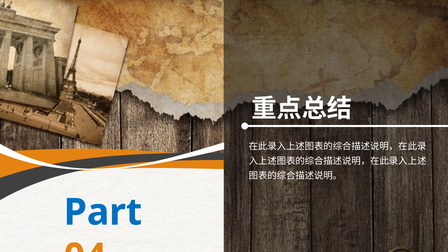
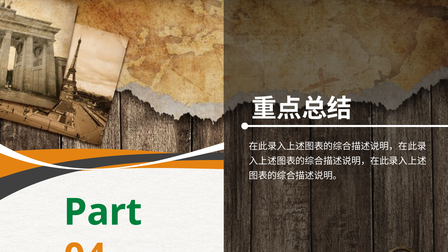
Part colour: blue -> green
